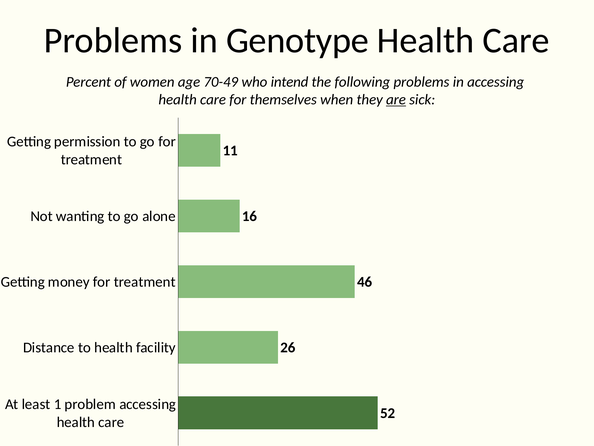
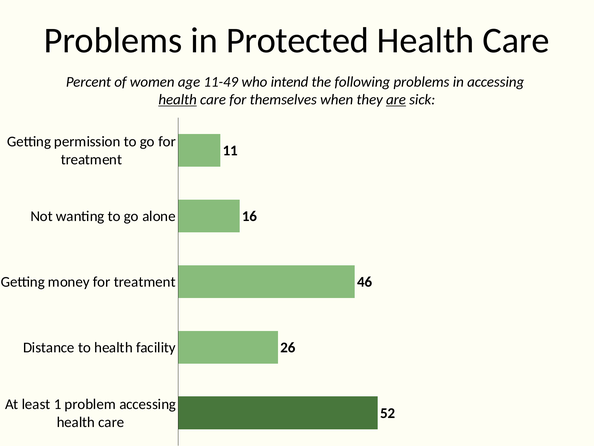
Genotype: Genotype -> Protected
70-49: 70-49 -> 11-49
health at (178, 100) underline: none -> present
